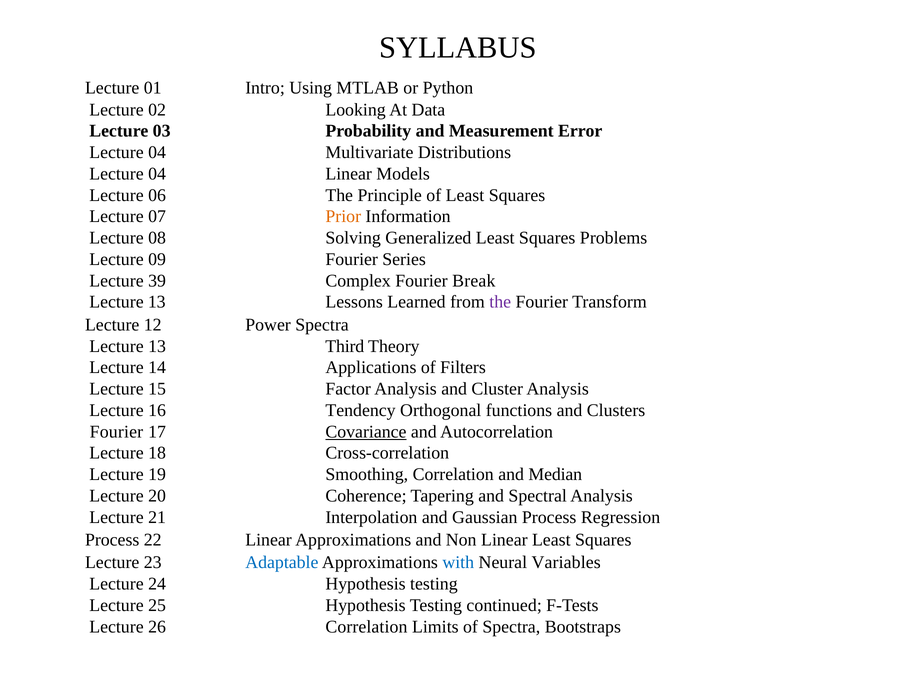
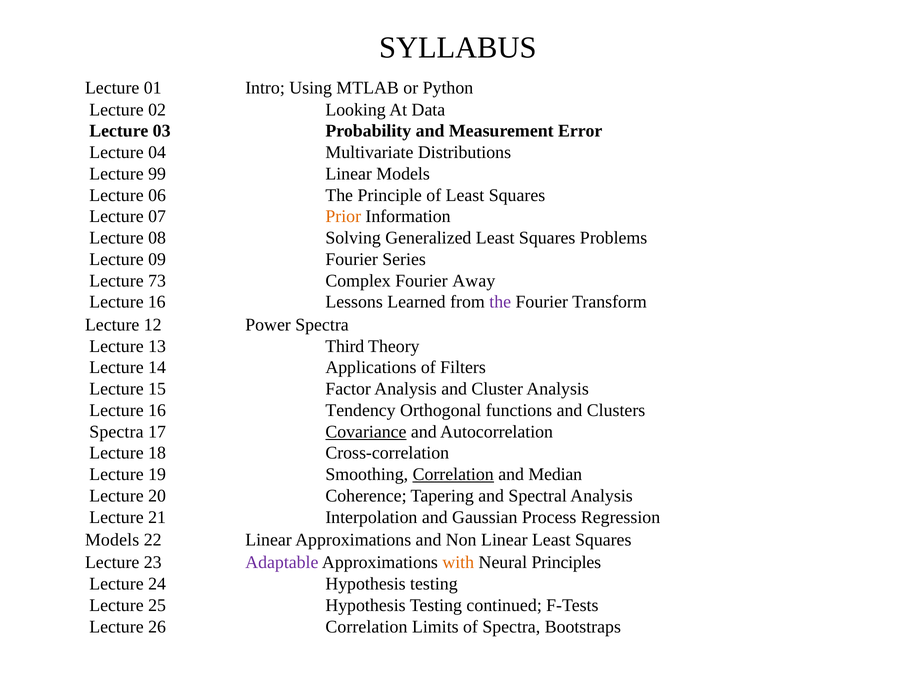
04 at (157, 174): 04 -> 99
39: 39 -> 73
Break: Break -> Away
13 at (157, 302): 13 -> 16
Fourier at (116, 432): Fourier -> Spectra
Correlation at (453, 474) underline: none -> present
Process at (112, 540): Process -> Models
Adaptable colour: blue -> purple
with colour: blue -> orange
Variables: Variables -> Principles
